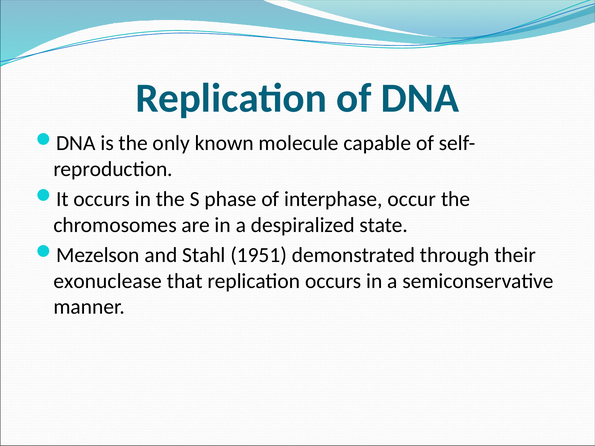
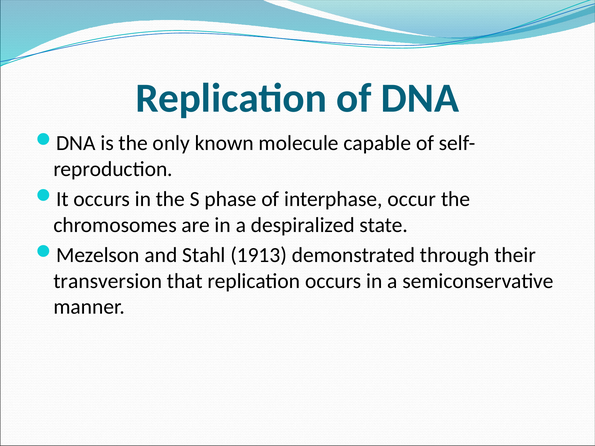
1951: 1951 -> 1913
exonuclease: exonuclease -> transversion
